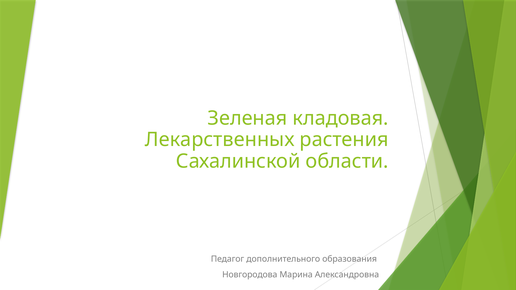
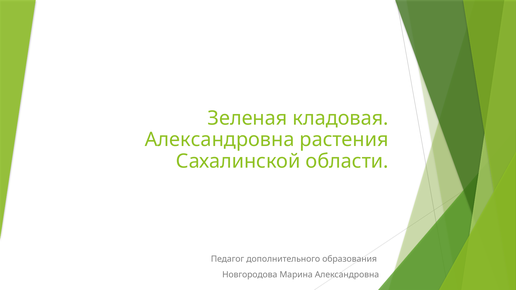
Лекарственных at (220, 140): Лекарственных -> Александровна
